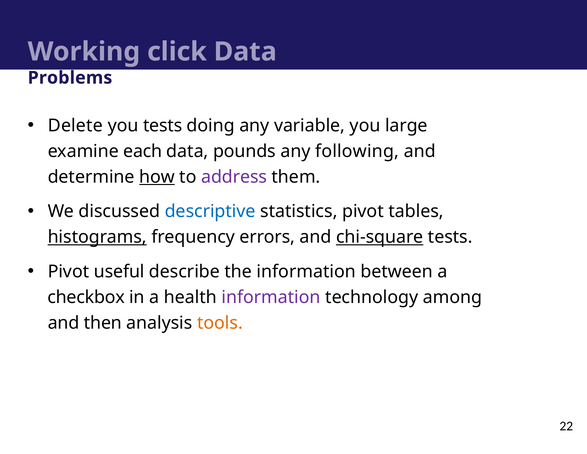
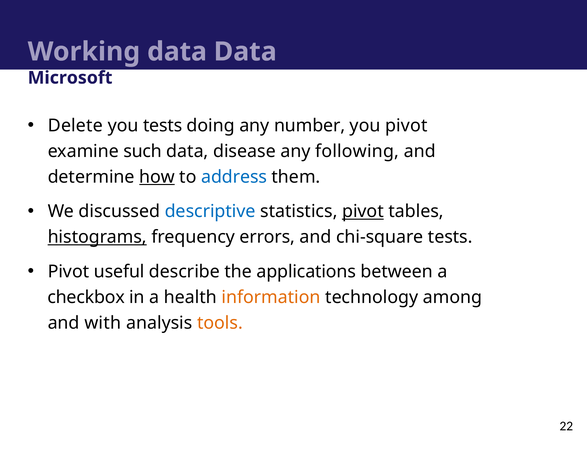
Working click: click -> data
Problems: Problems -> Microsoft
variable: variable -> number
you large: large -> pivot
each: each -> such
pounds: pounds -> disease
address colour: purple -> blue
pivot at (363, 211) underline: none -> present
chi-square underline: present -> none
the information: information -> applications
information at (271, 297) colour: purple -> orange
then: then -> with
